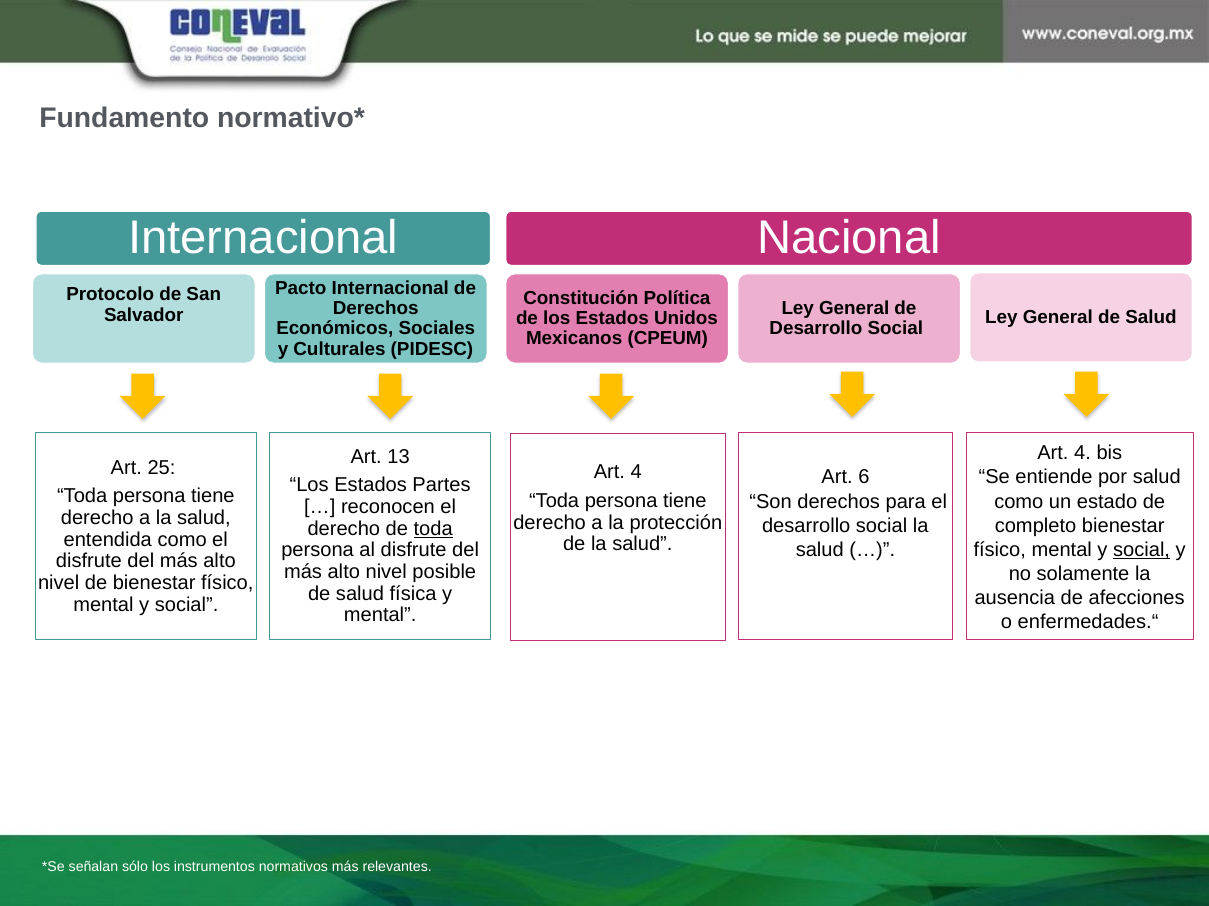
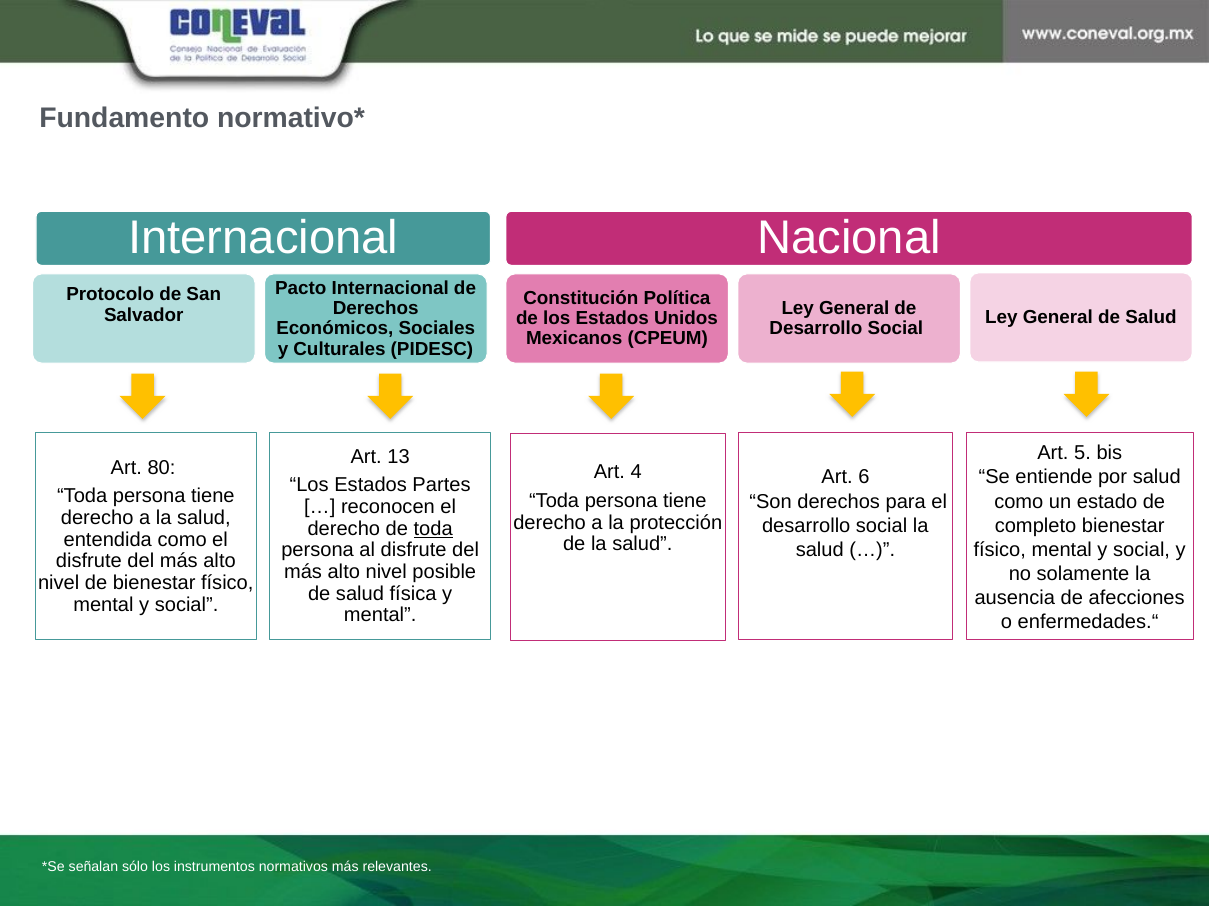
4 at (1083, 454): 4 -> 5
25: 25 -> 80
social at (1142, 550) underline: present -> none
